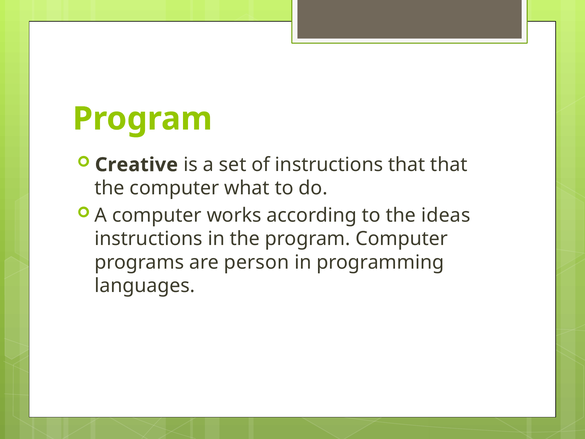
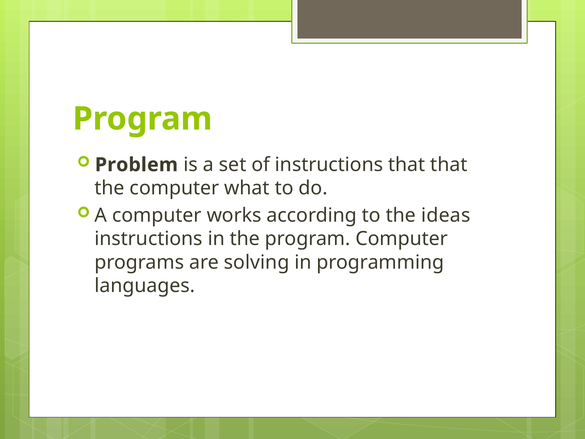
Creative: Creative -> Problem
person: person -> solving
